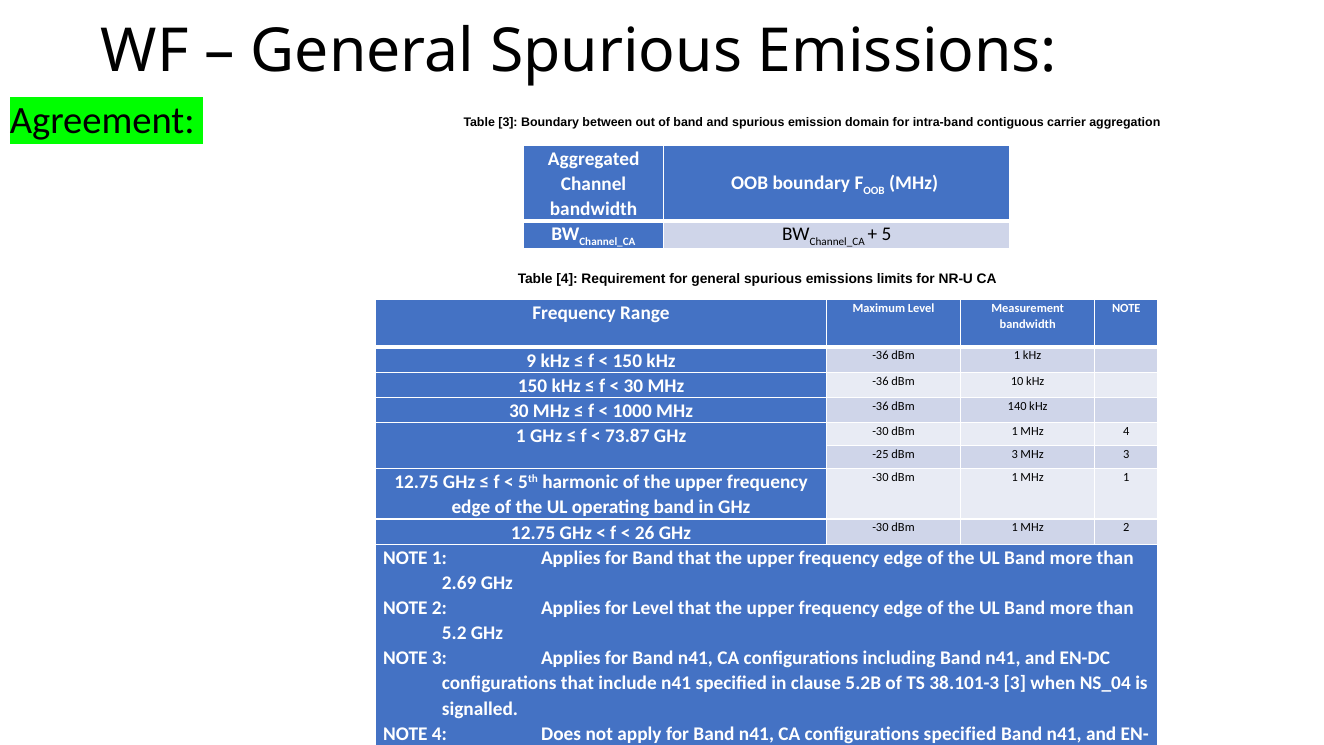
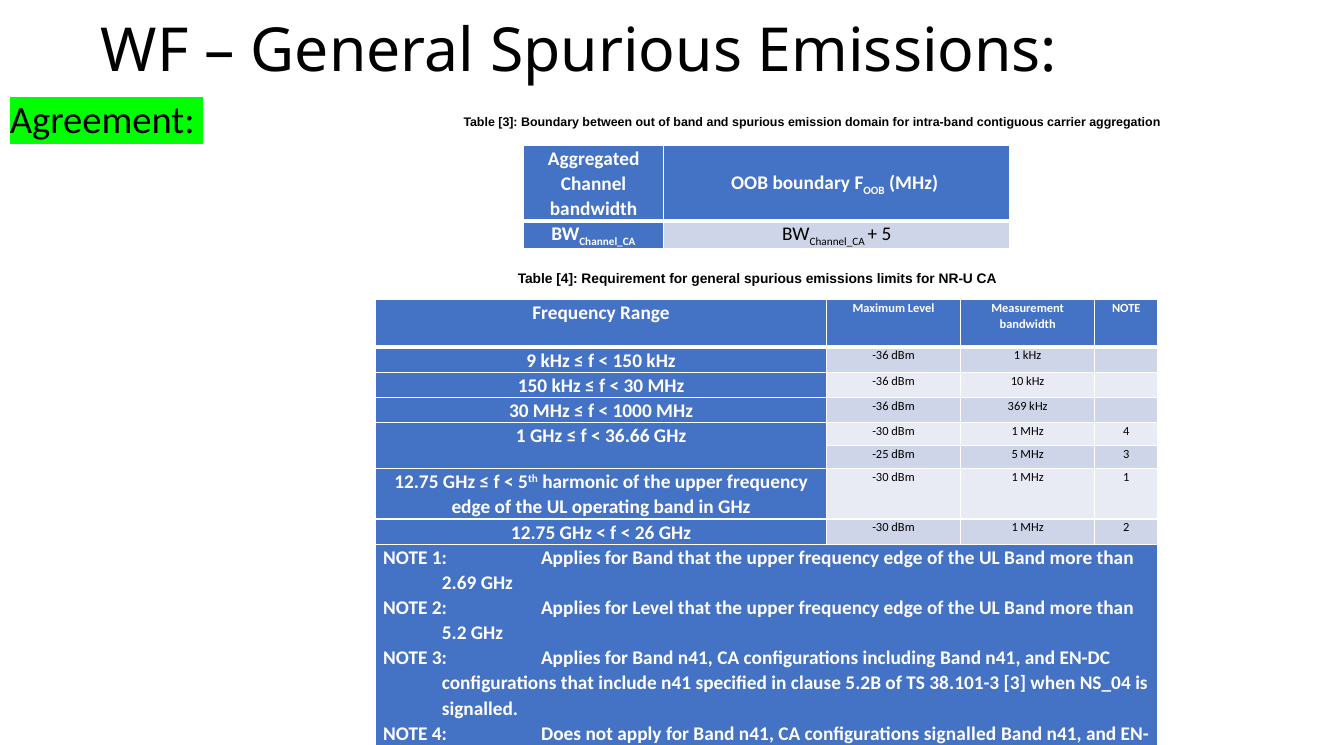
140: 140 -> 369
73.87: 73.87 -> 36.66
dBm 3: 3 -> 5
configurations specified: specified -> signalled
